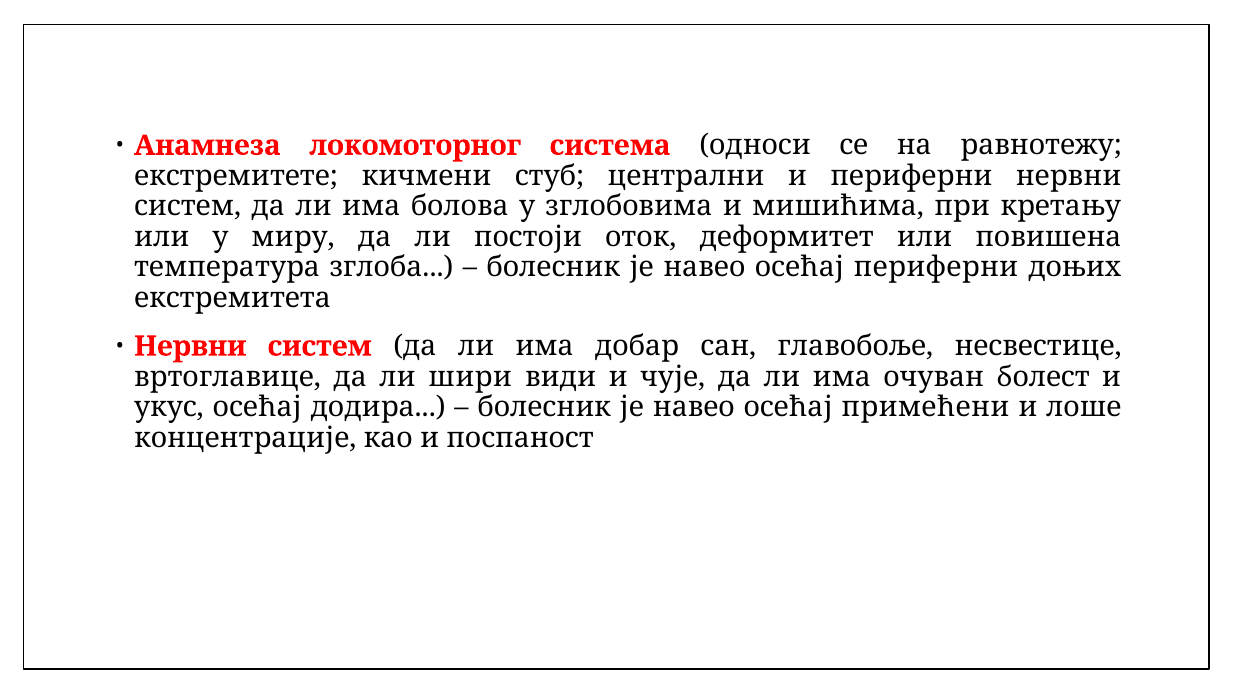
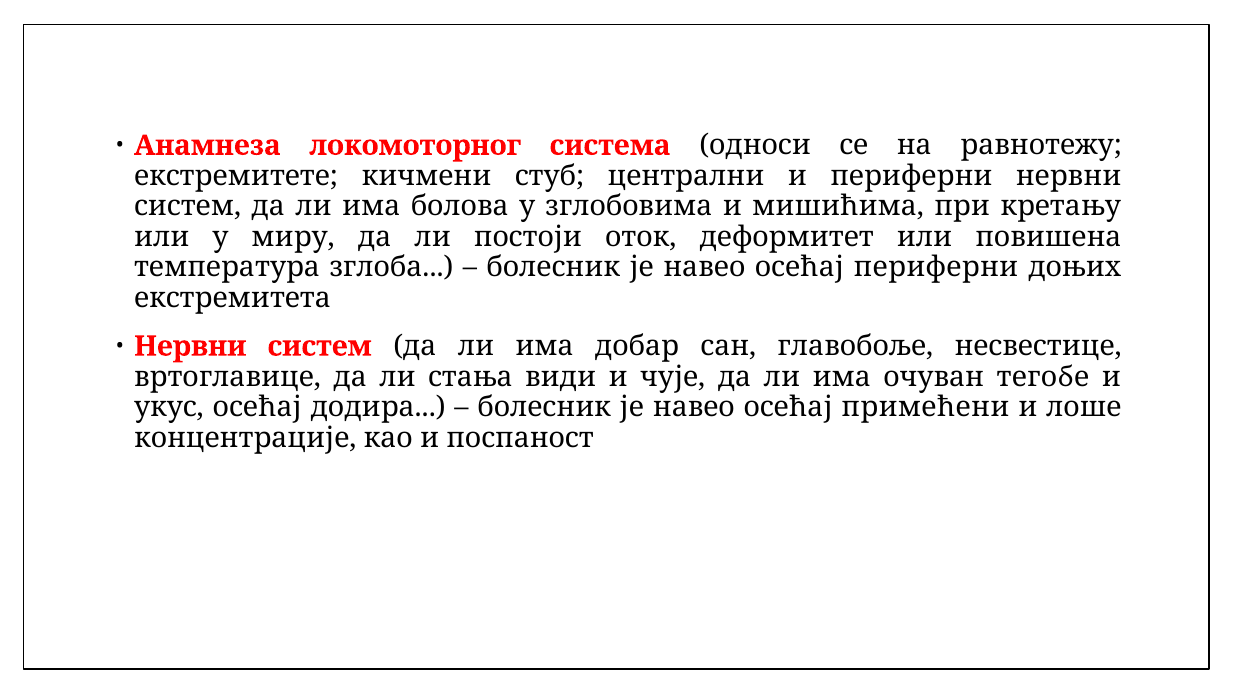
шири: шири -> стања
болест: болест -> тегобе
